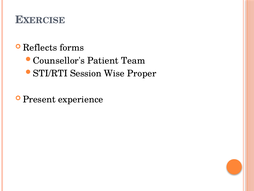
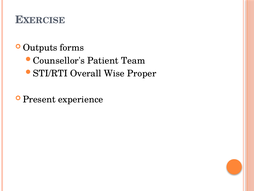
Reflects: Reflects -> Outputs
Session: Session -> Overall
